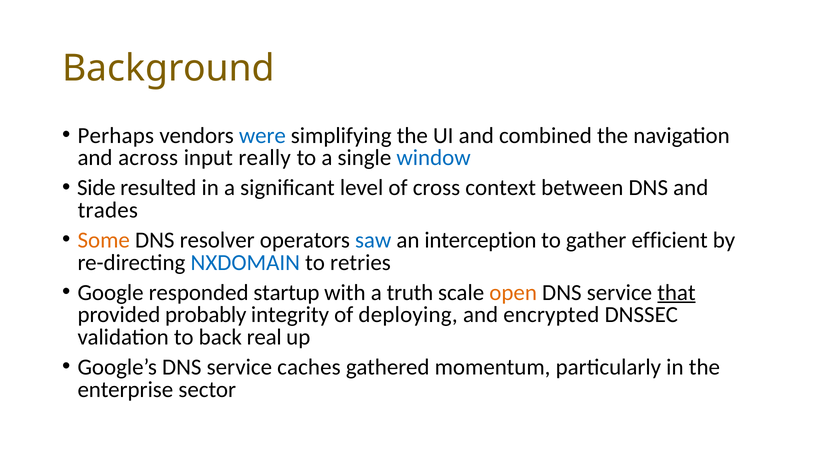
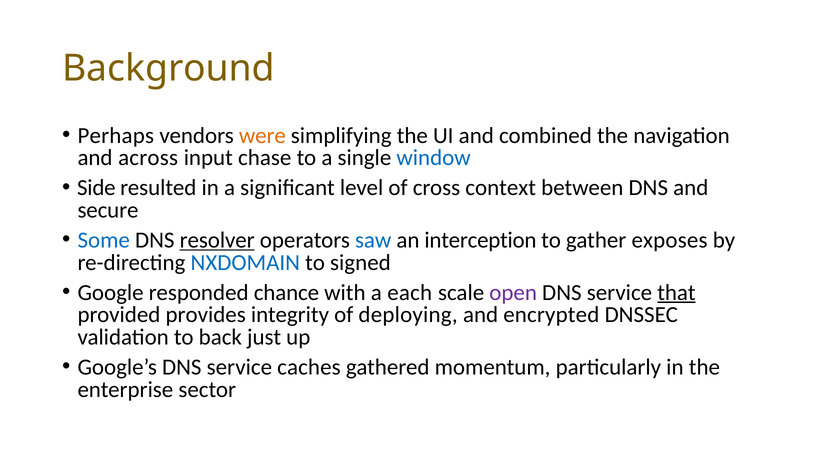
were colour: blue -> orange
really: really -> chase
trades: trades -> secure
Some colour: orange -> blue
resolver underline: none -> present
efficient: efficient -> exposes
retries: retries -> signed
startup: startup -> chance
truth: truth -> each
open colour: orange -> purple
probably: probably -> provides
real: real -> just
